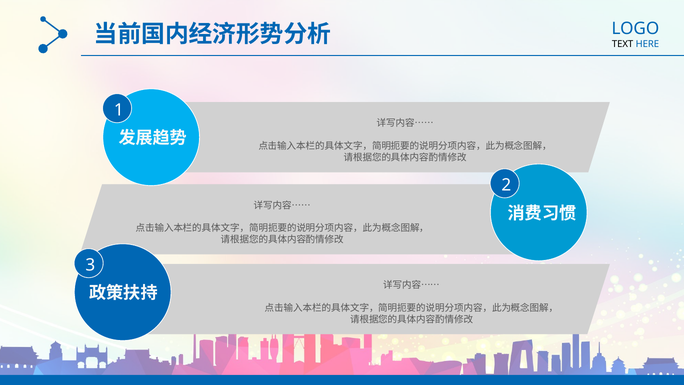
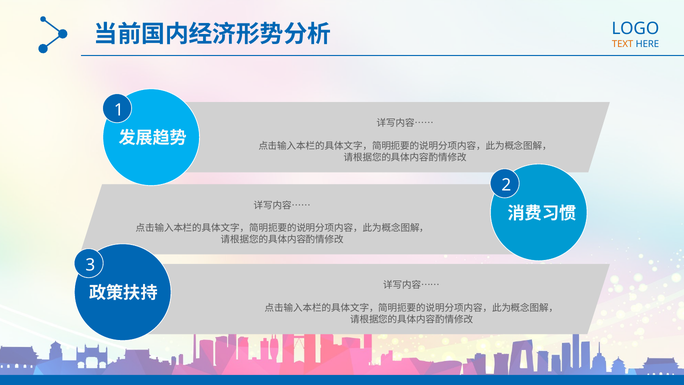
TEXT colour: black -> orange
